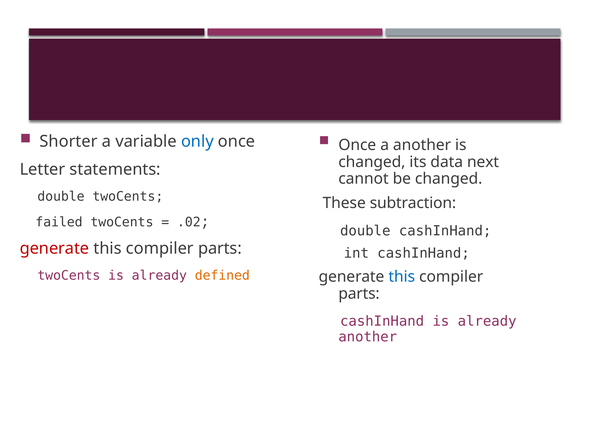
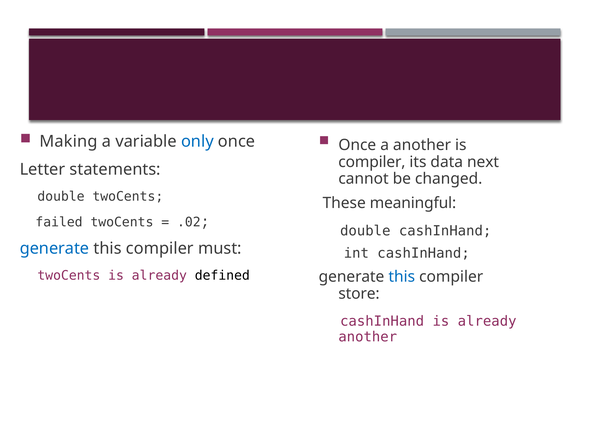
Shorter: Shorter -> Making
changed at (372, 162): changed -> compiler
subtraction: subtraction -> meaningful
generate at (54, 248) colour: red -> blue
parts at (220, 248): parts -> must
defined colour: orange -> black
parts at (359, 293): parts -> store
